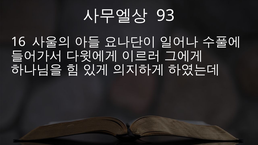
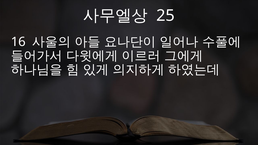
93: 93 -> 25
